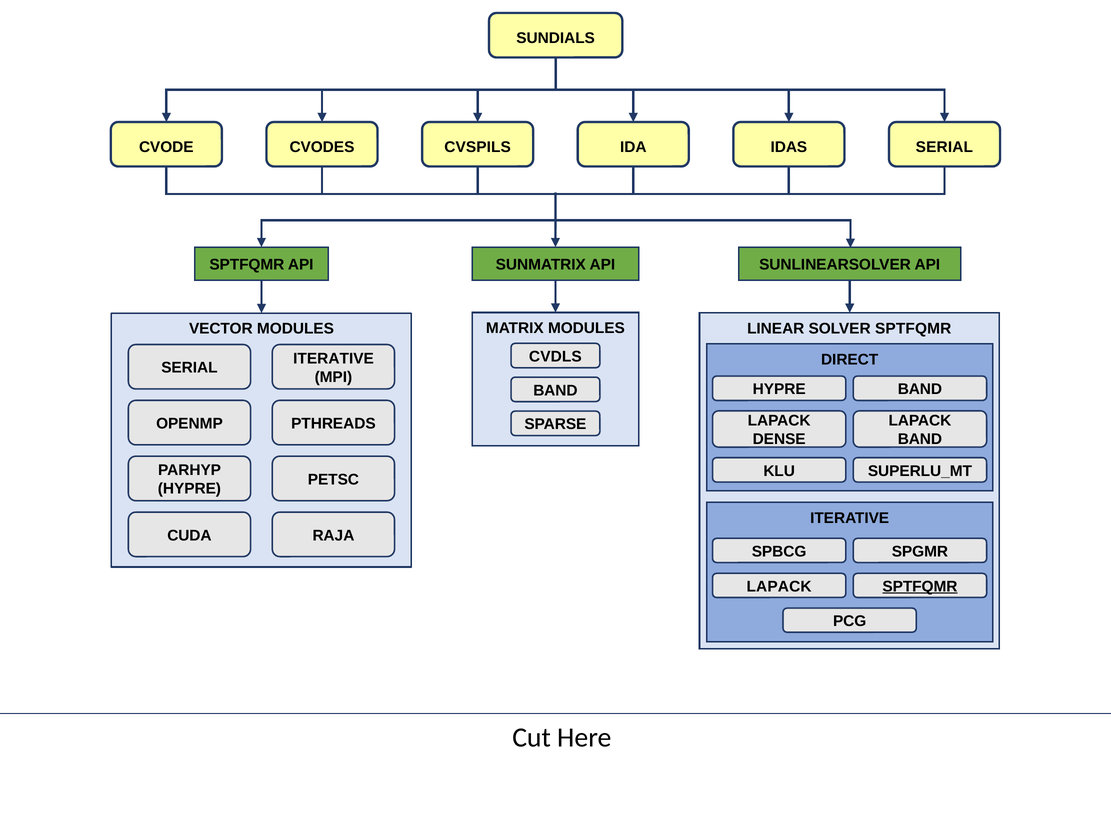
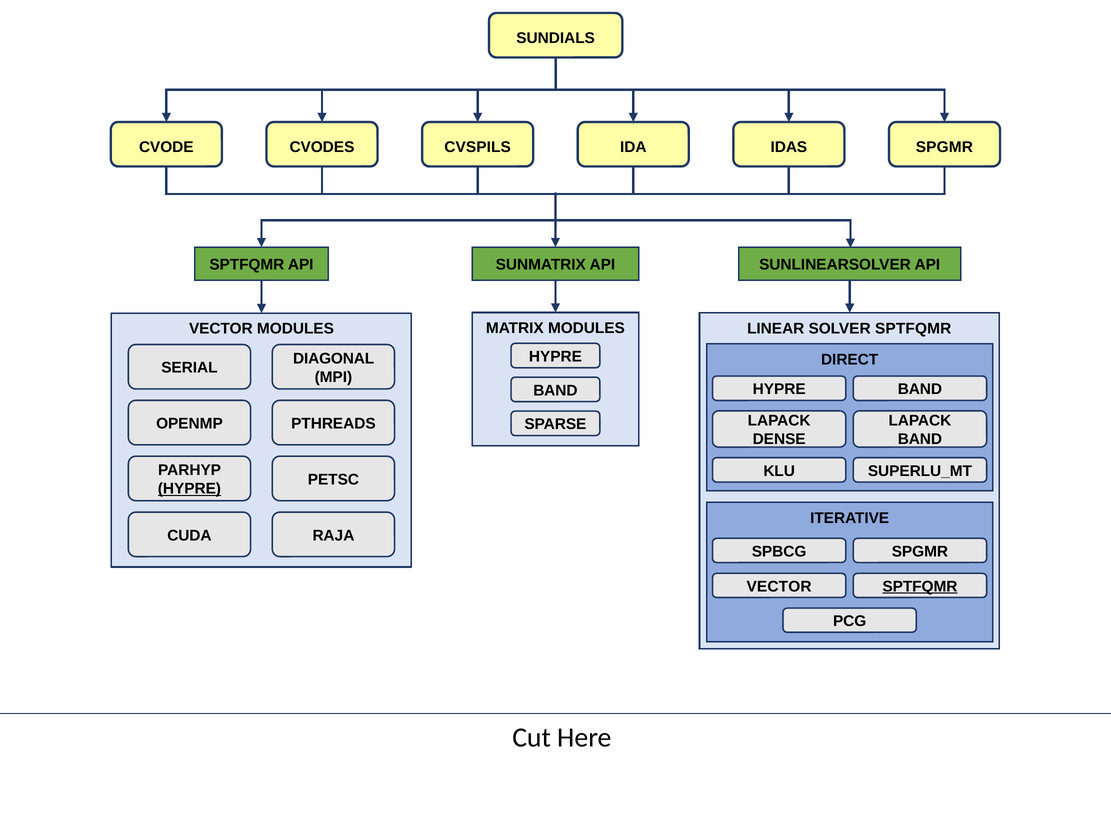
IDAS SERIAL: SERIAL -> SPGMR
CVDLS at (555, 356): CVDLS -> HYPRE
ITERATIVE at (334, 358): ITERATIVE -> DIAGONAL
HYPRE at (189, 488) underline: none -> present
LAPACK at (779, 586): LAPACK -> VECTOR
